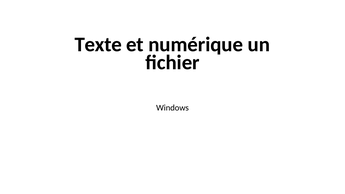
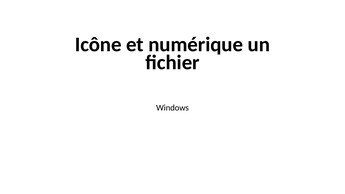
Texte: Texte -> Icône
